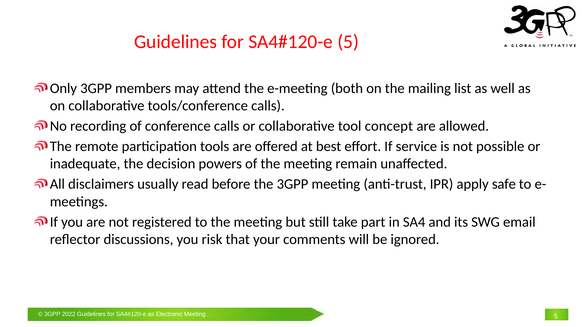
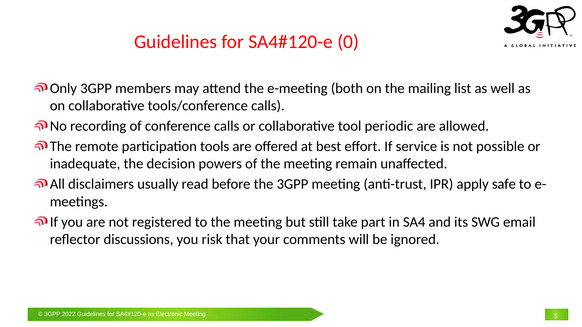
5 at (348, 42): 5 -> 0
concept: concept -> periodic
